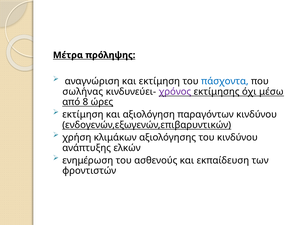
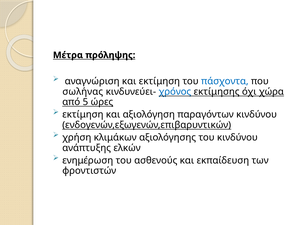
χρόνος colour: purple -> blue
μέσω: μέσω -> χώρα
8: 8 -> 5
